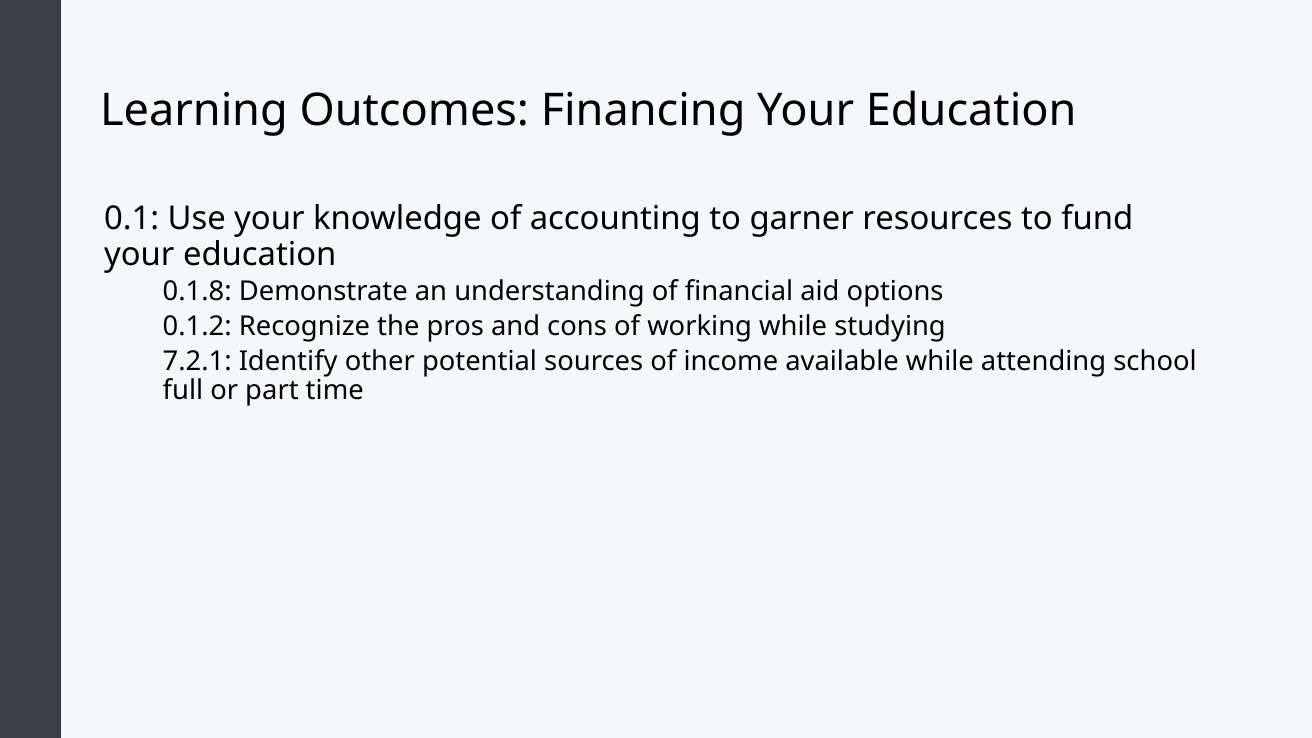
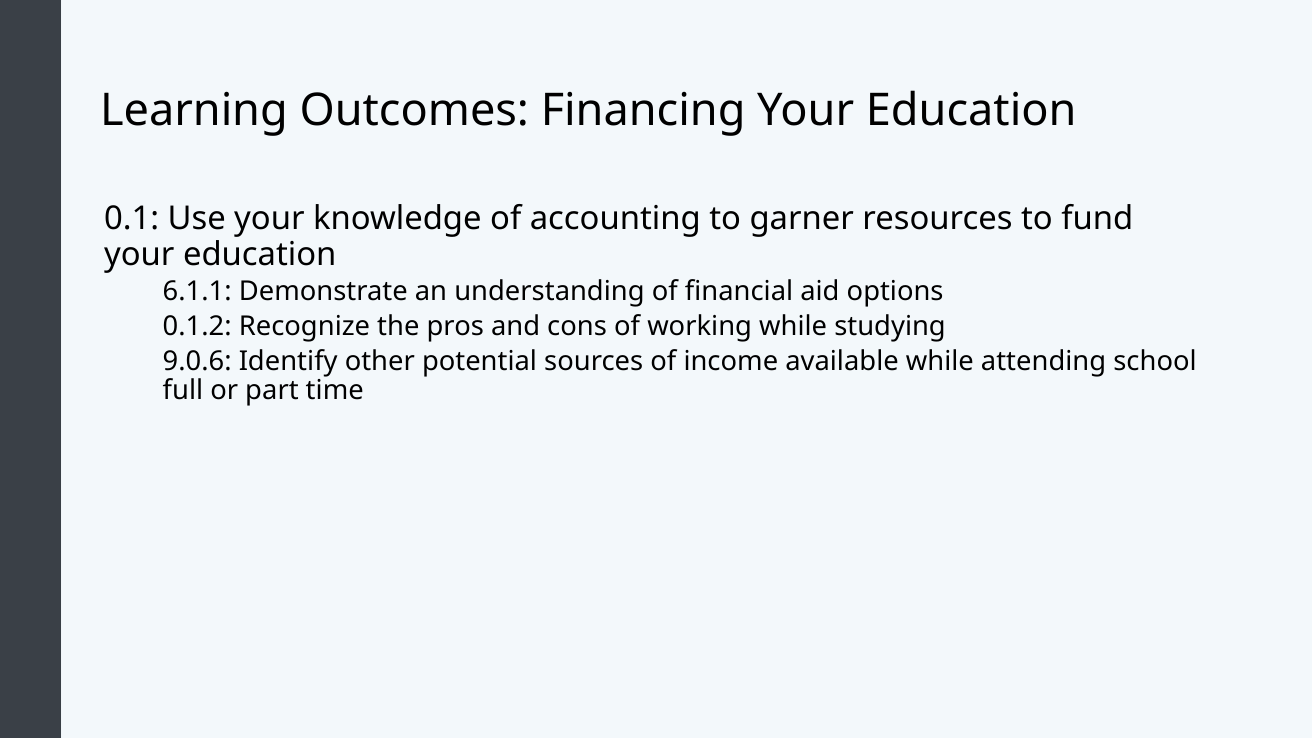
0.1.8: 0.1.8 -> 6.1.1
7.2.1: 7.2.1 -> 9.0.6
